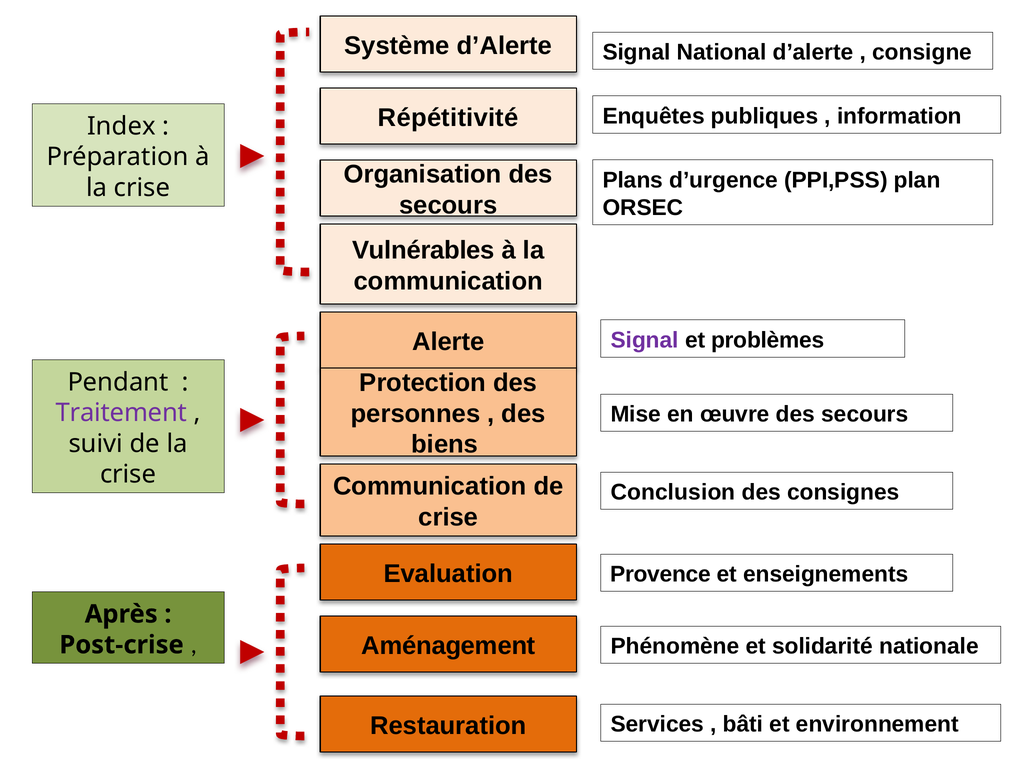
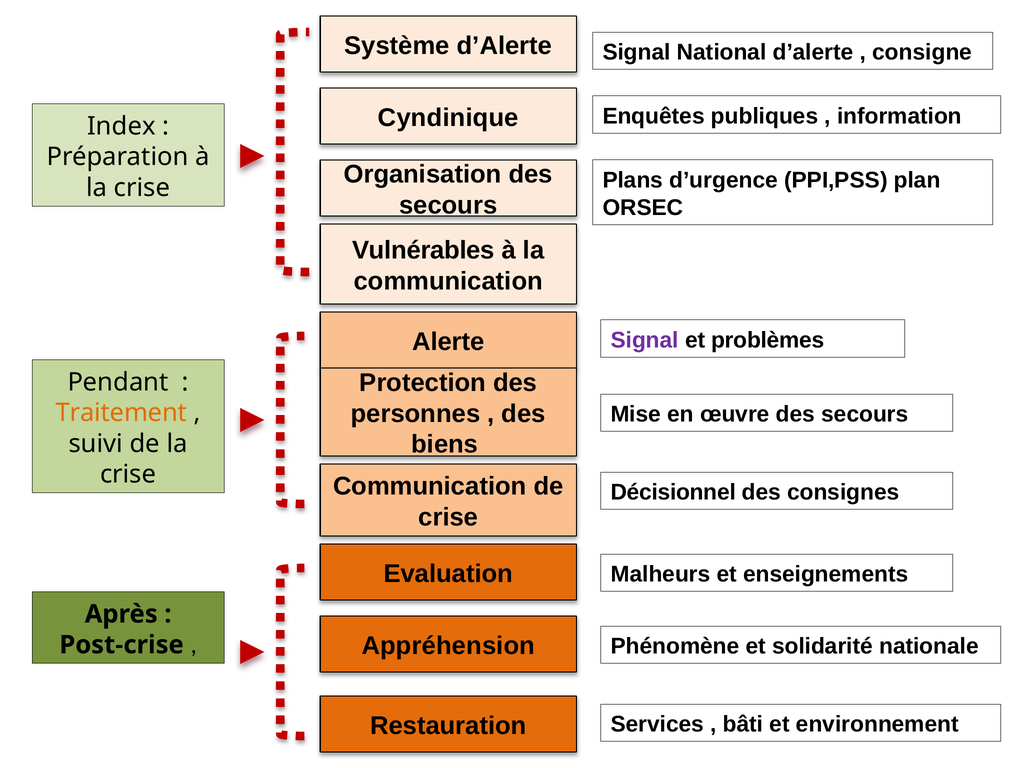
Répétitivité: Répétitivité -> Cyndinique
Traitement colour: purple -> orange
Conclusion: Conclusion -> Décisionnel
Provence: Provence -> Malheurs
Aménagement: Aménagement -> Appréhension
